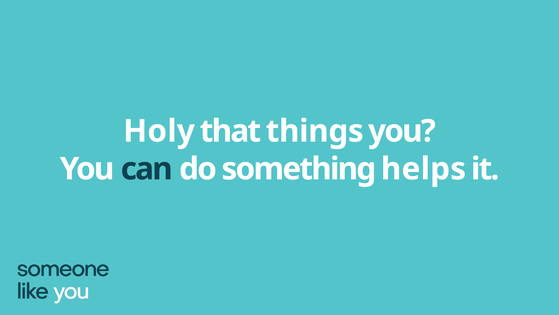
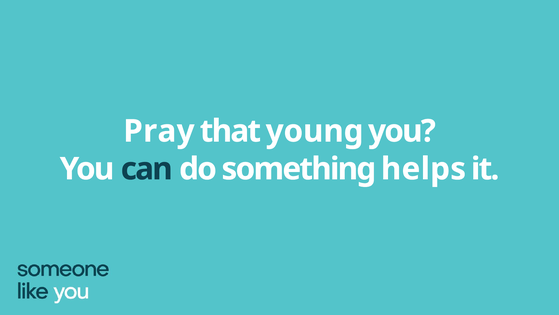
Holy: Holy -> Pray
things: things -> young
